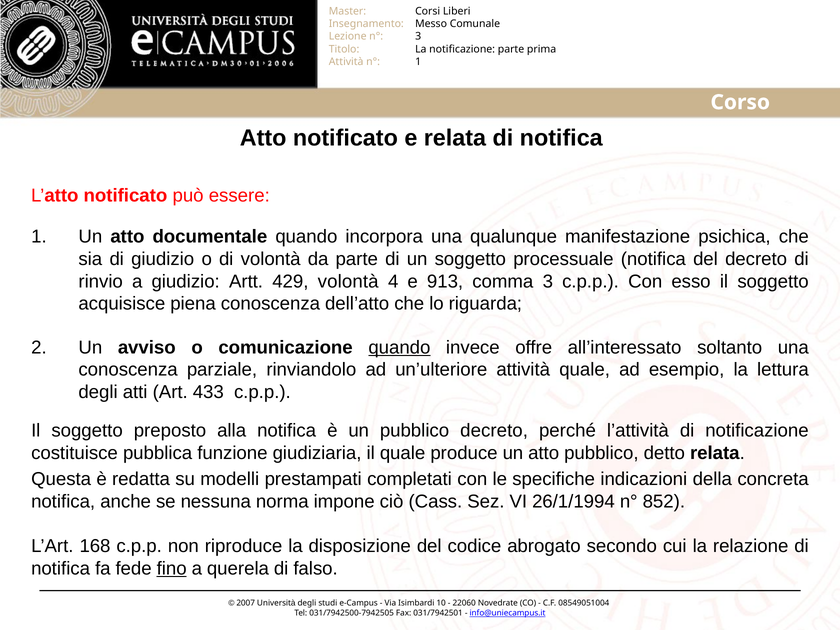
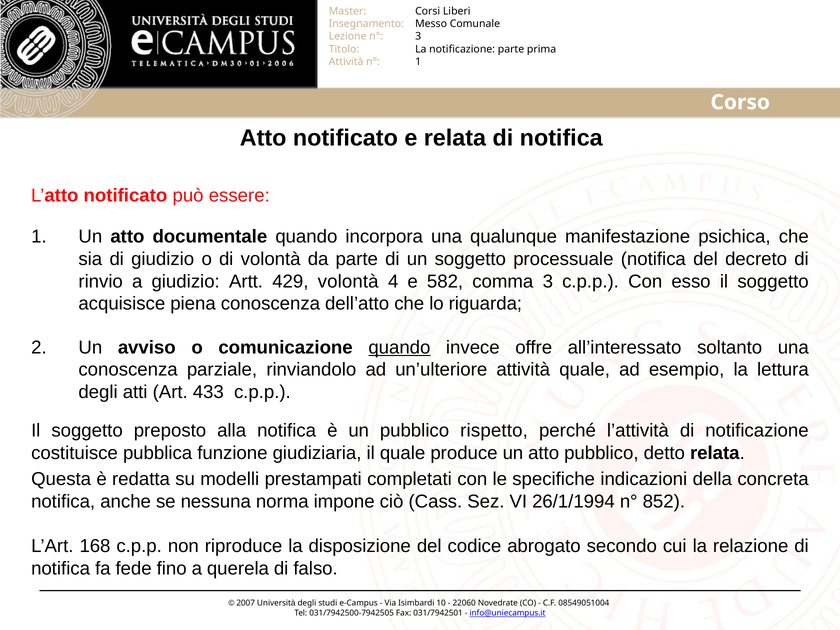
913: 913 -> 582
pubblico decreto: decreto -> rispetto
fino underline: present -> none
